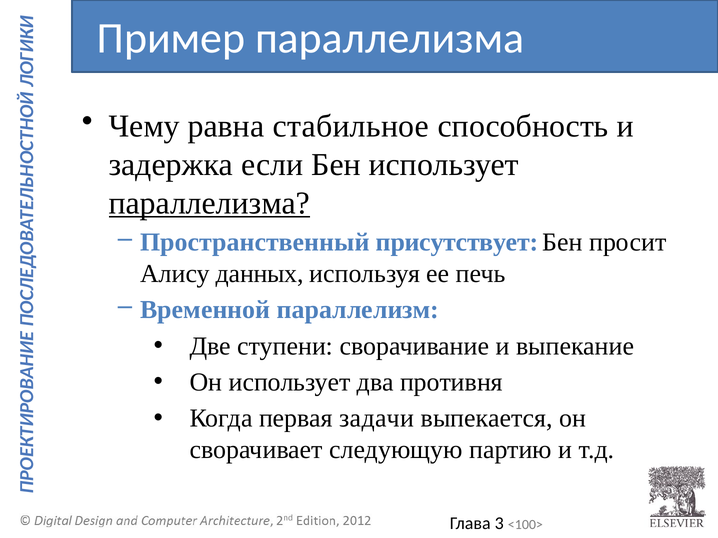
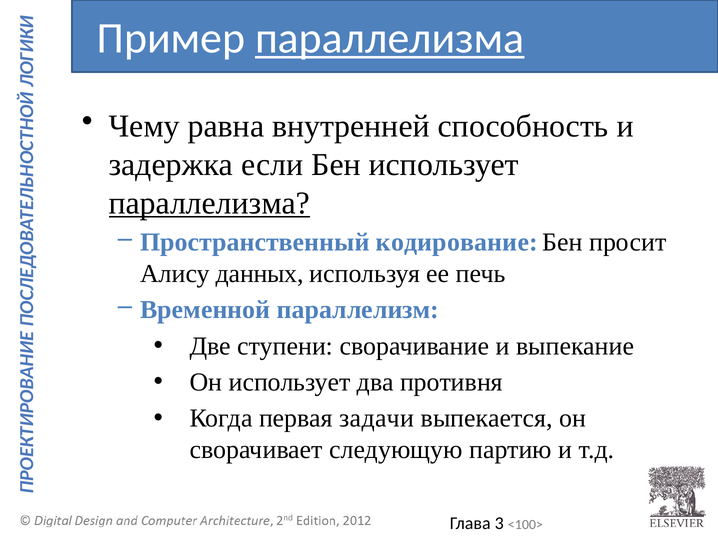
параллелизма at (390, 38) underline: none -> present
стабильное: стабильное -> внутренней
присутствует: присутствует -> кодирование
